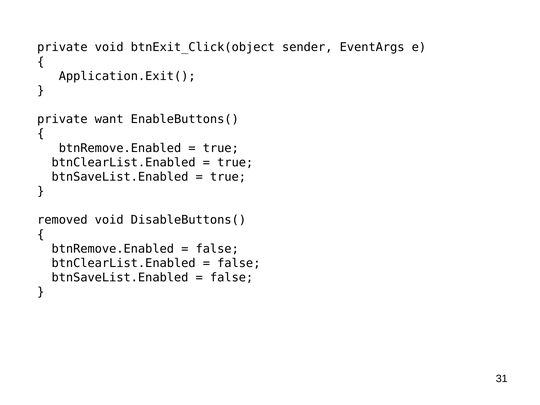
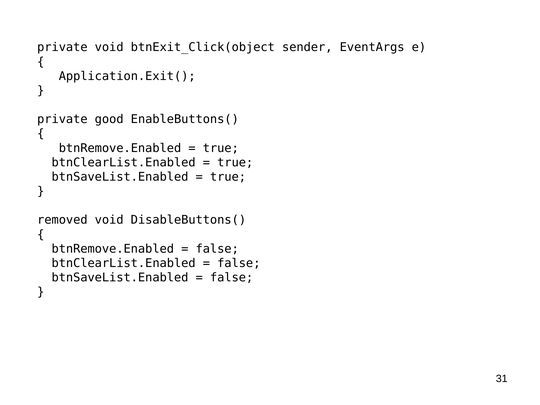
want: want -> good
